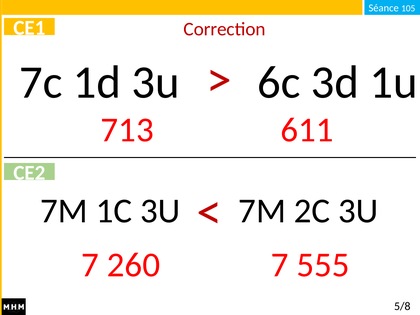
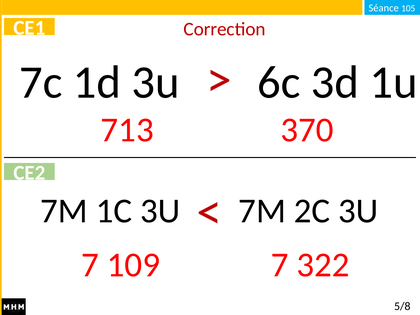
611: 611 -> 370
260: 260 -> 109
555: 555 -> 322
